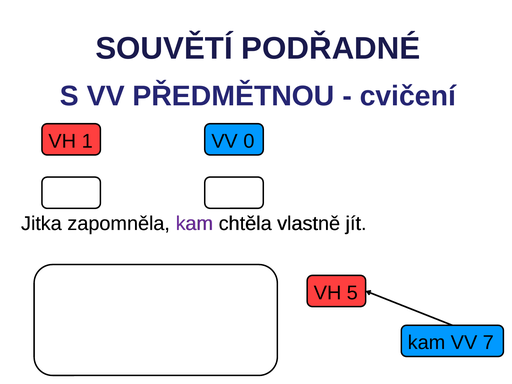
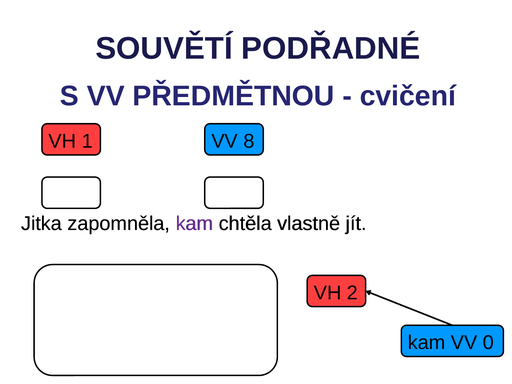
0: 0 -> 8
5: 5 -> 2
7: 7 -> 0
